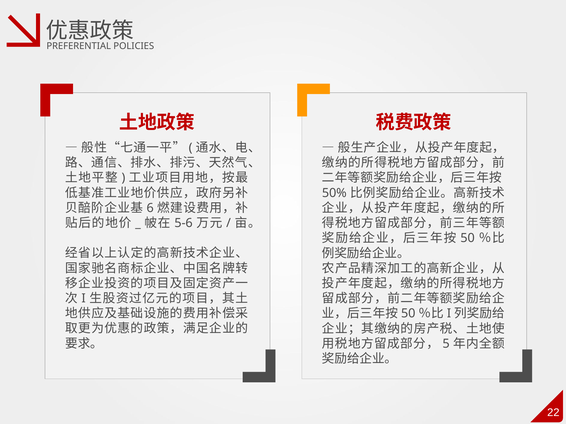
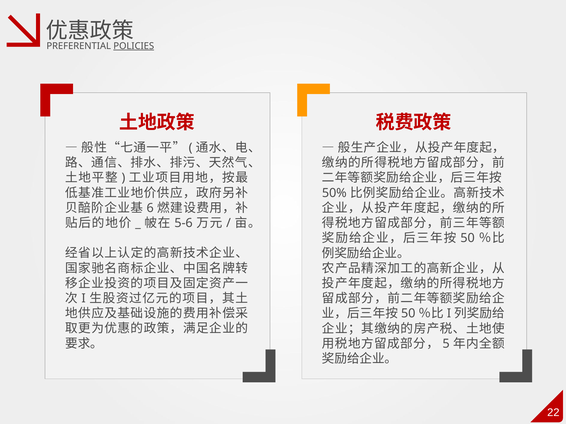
POLICIES underline: none -> present
